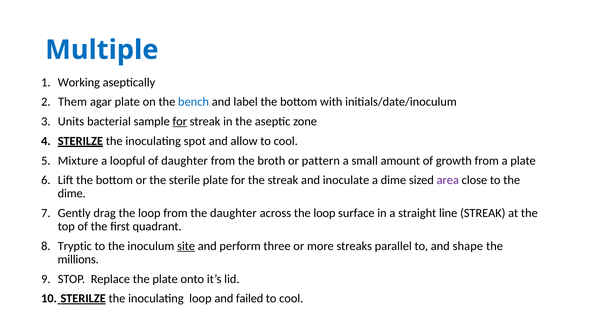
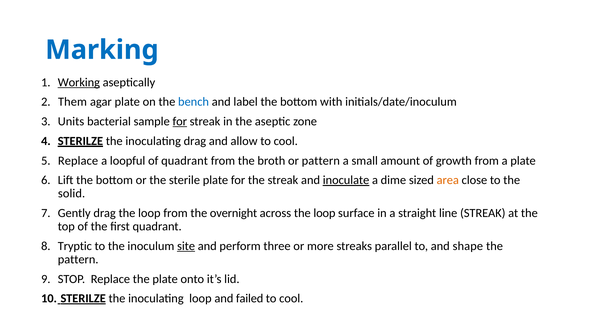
Multiple: Multiple -> Marking
Working underline: none -> present
inoculating spot: spot -> drag
Mixture at (78, 160): Mixture -> Replace
of daughter: daughter -> quadrant
inoculate underline: none -> present
area colour: purple -> orange
dime at (72, 193): dime -> solid
the daughter: daughter -> overnight
millions at (78, 259): millions -> pattern
